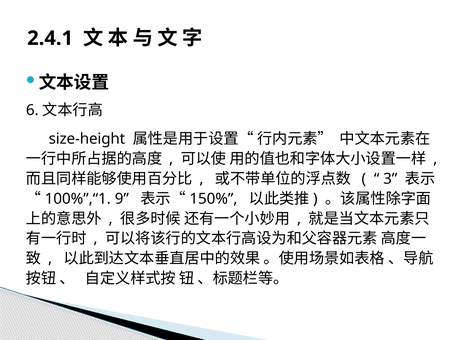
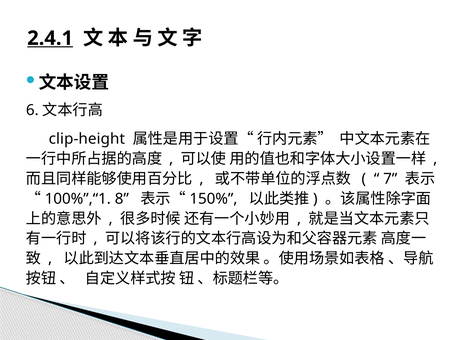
2.4.1 underline: none -> present
size-height: size-height -> clip-height
3: 3 -> 7
9: 9 -> 8
